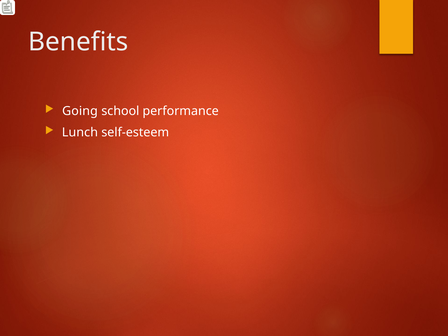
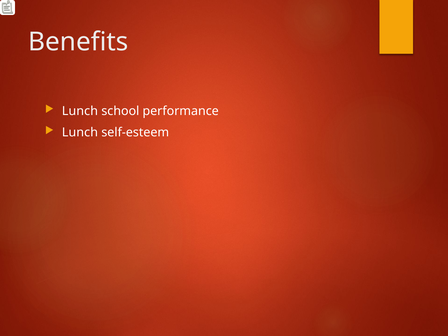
Going at (80, 111): Going -> Lunch
